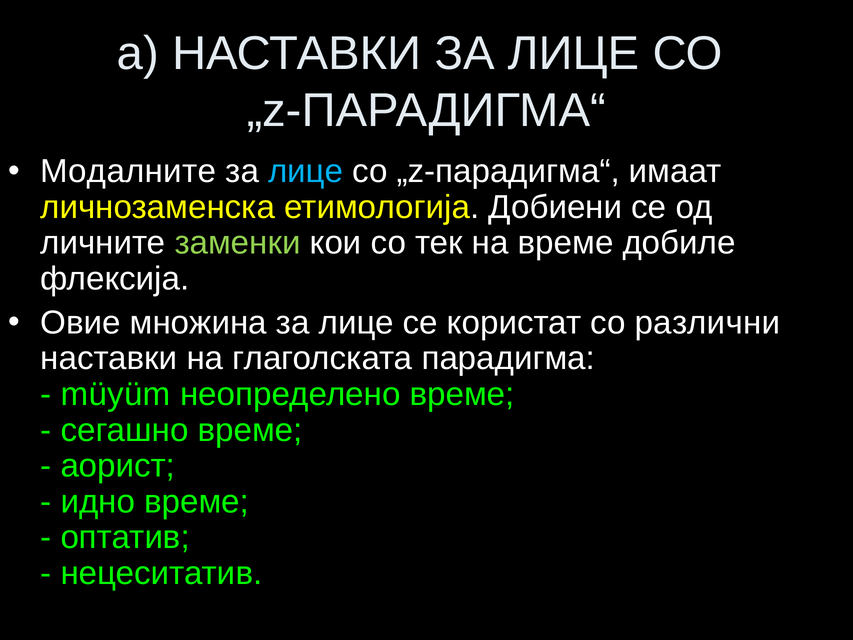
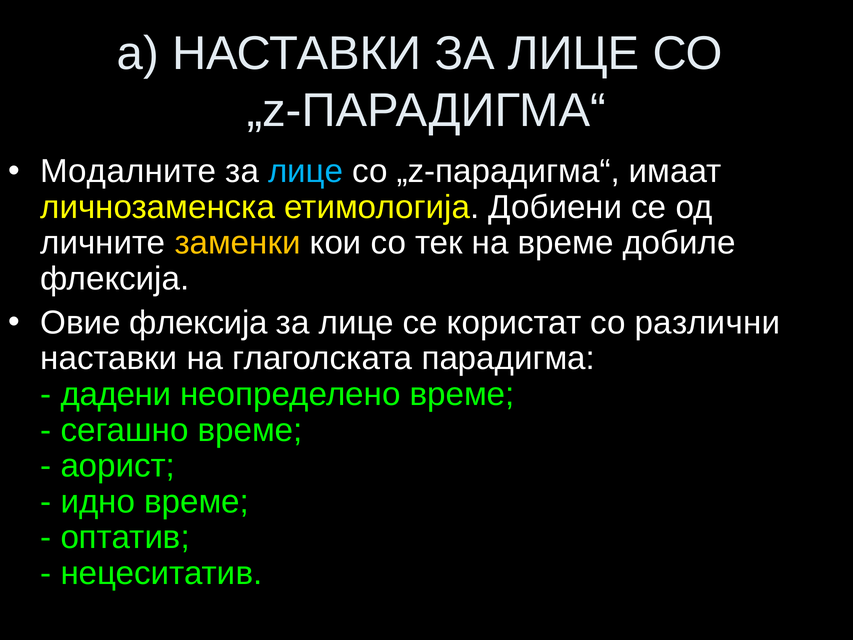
заменки colour: light green -> yellow
Овие множина: множина -> флексија
müyüm: müyüm -> дадени
